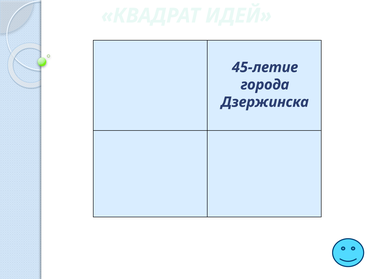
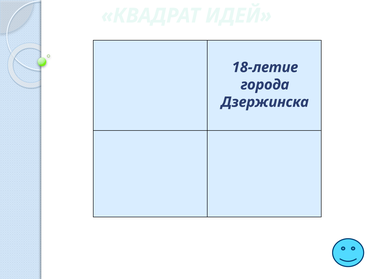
45-летие: 45-летие -> 18-летие
